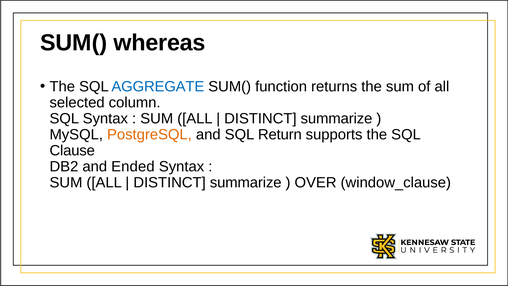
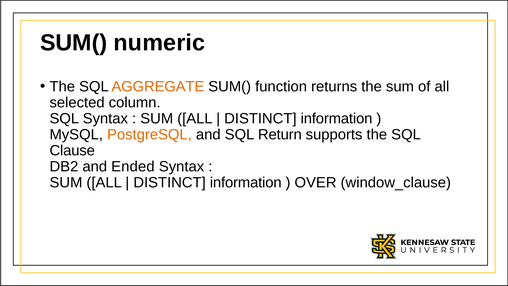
whereas: whereas -> numeric
AGGREGATE colour: blue -> orange
summarize at (337, 119): summarize -> information
summarize at (246, 183): summarize -> information
